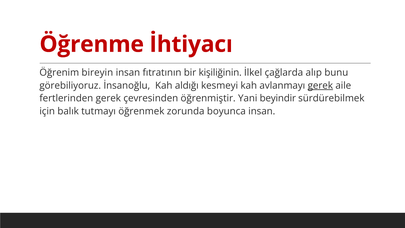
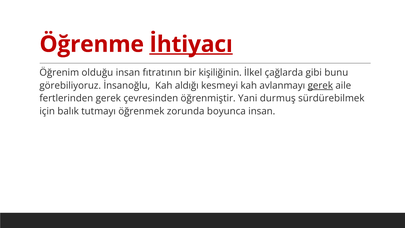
İhtiyacı underline: none -> present
bireyin: bireyin -> olduğu
alıp: alıp -> gibi
beyindir: beyindir -> durmuş
